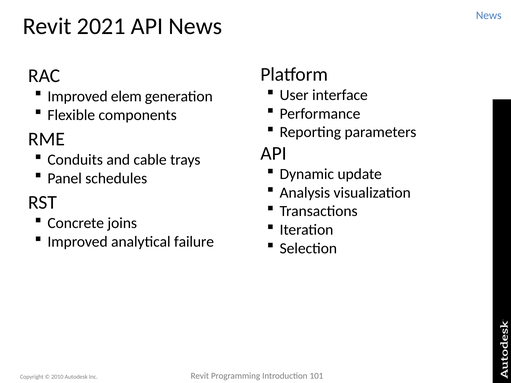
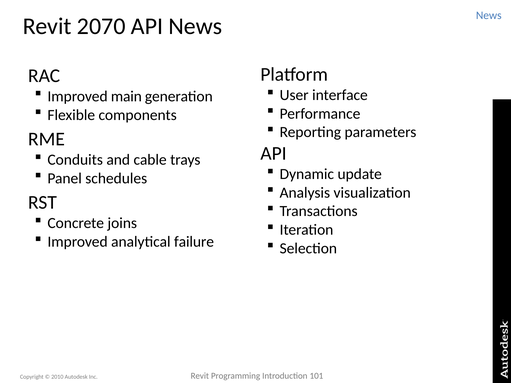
2021: 2021 -> 2070
elem: elem -> main
